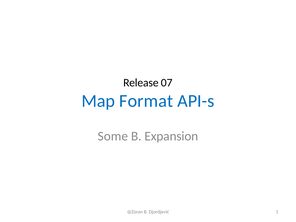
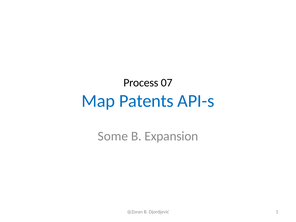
Release: Release -> Process
Format: Format -> Patents
